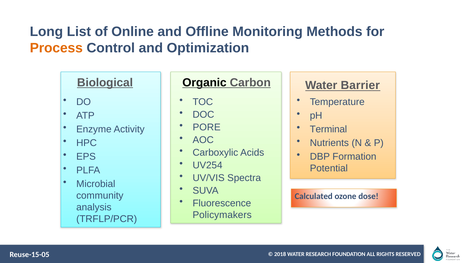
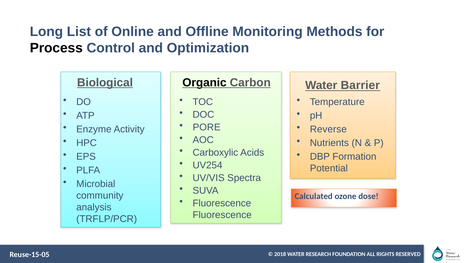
Process colour: orange -> black
Terminal: Terminal -> Reverse
Policymakers at (222, 215): Policymakers -> Fluorescence
